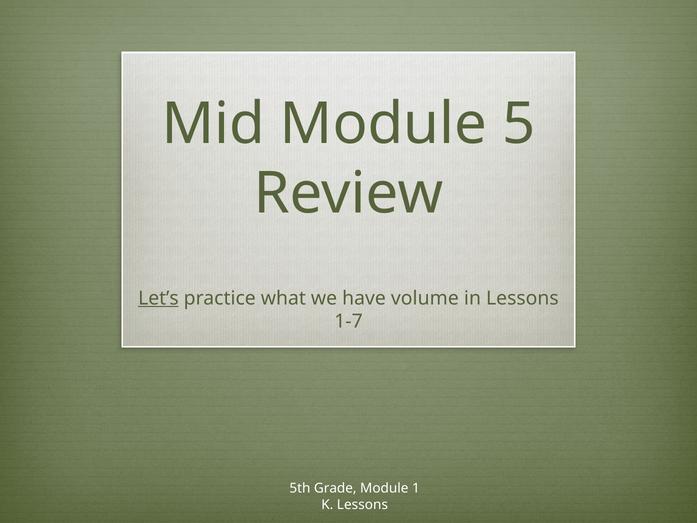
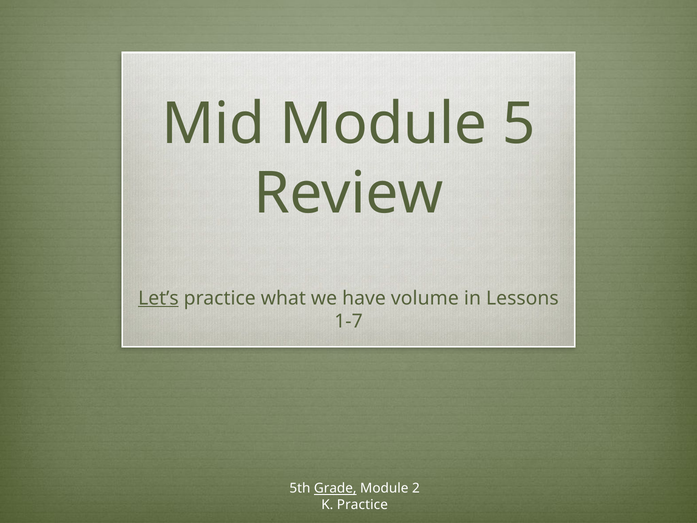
Grade underline: none -> present
1: 1 -> 2
K Lessons: Lessons -> Practice
